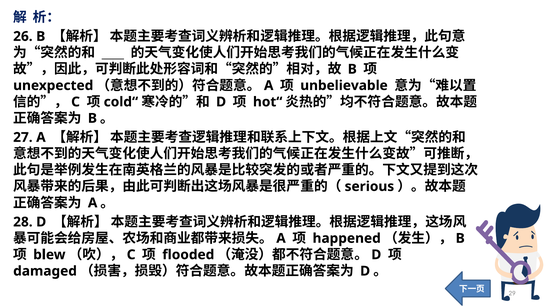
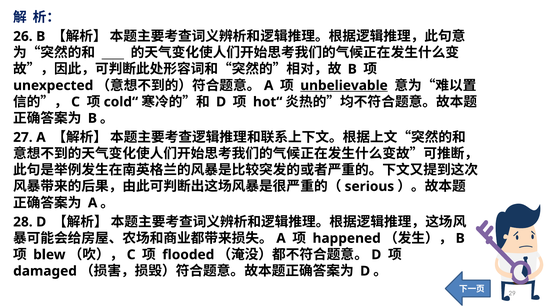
unbelievable underline: none -> present
